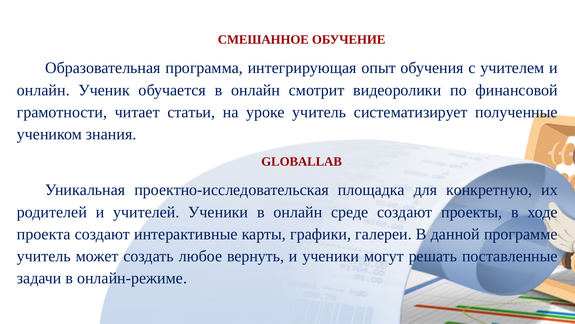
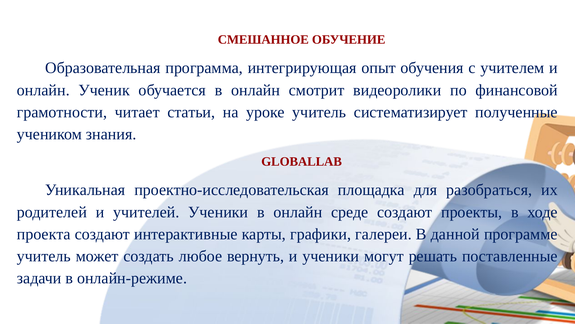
конкретную: конкретную -> разобраться
